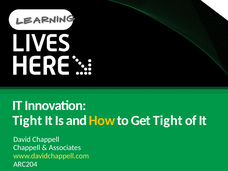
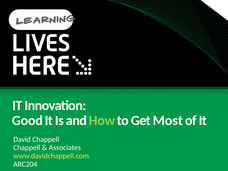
Tight at (27, 120): Tight -> Good
How colour: yellow -> light green
Get Tight: Tight -> Most
